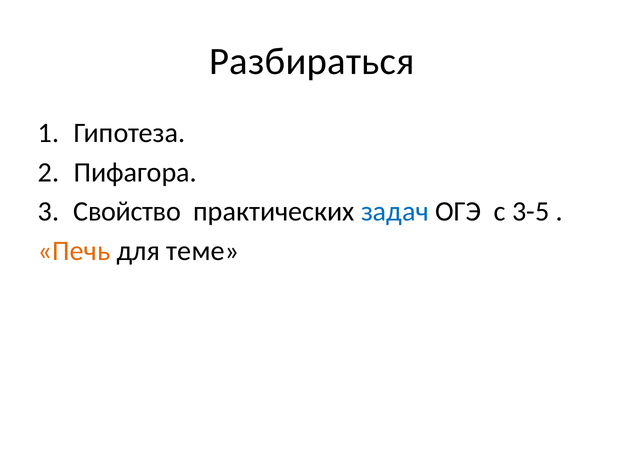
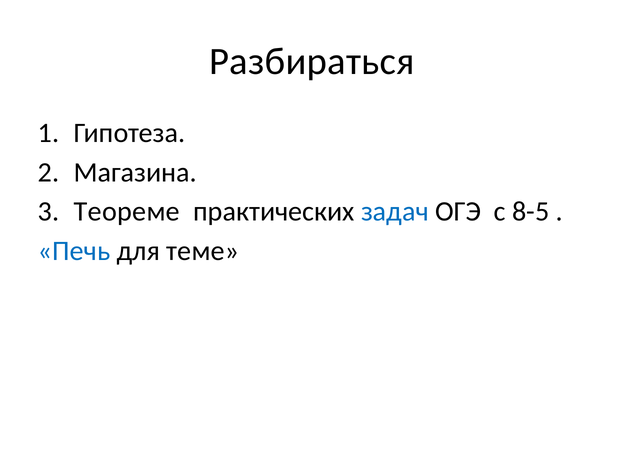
Пифагора: Пифагора -> Магазина
Свойство: Свойство -> Теореме
3-5: 3-5 -> 8-5
Печь colour: orange -> blue
